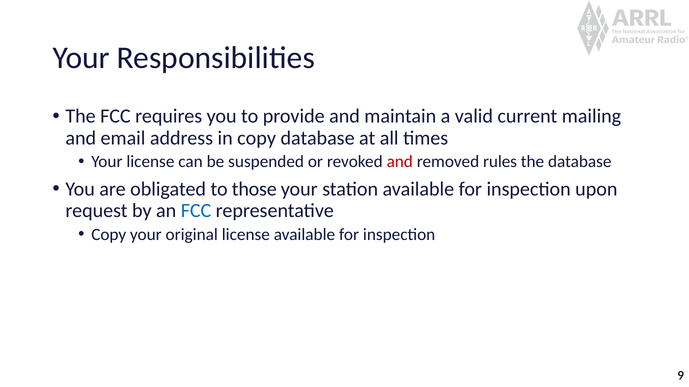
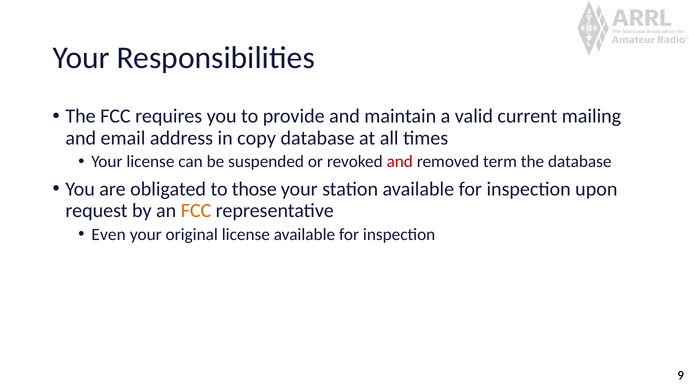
rules: rules -> term
FCC at (196, 211) colour: blue -> orange
Copy at (109, 235): Copy -> Even
